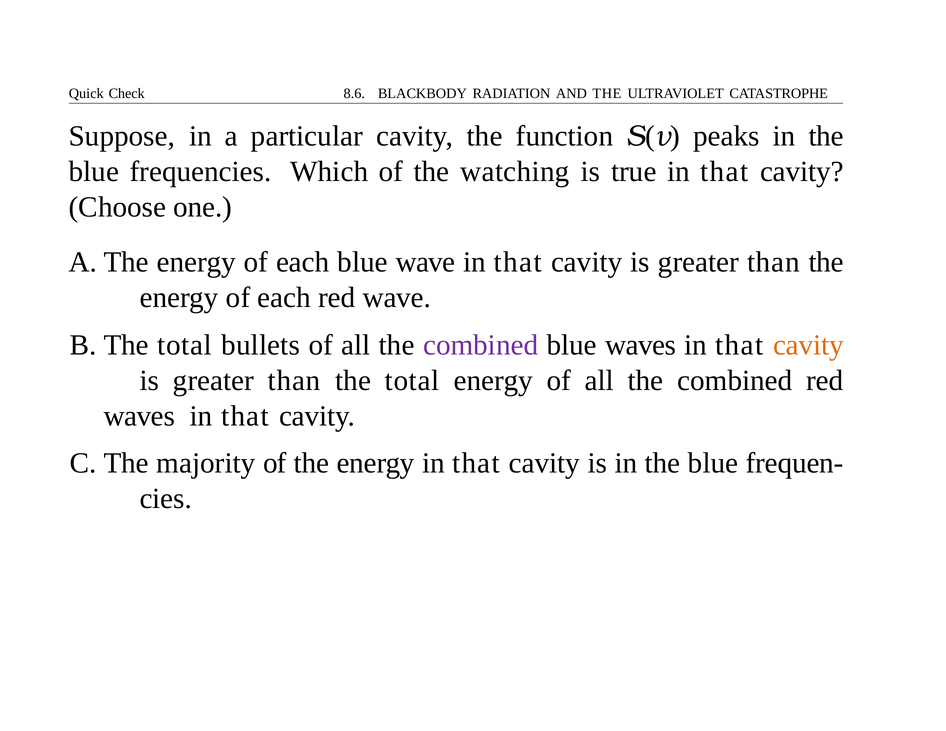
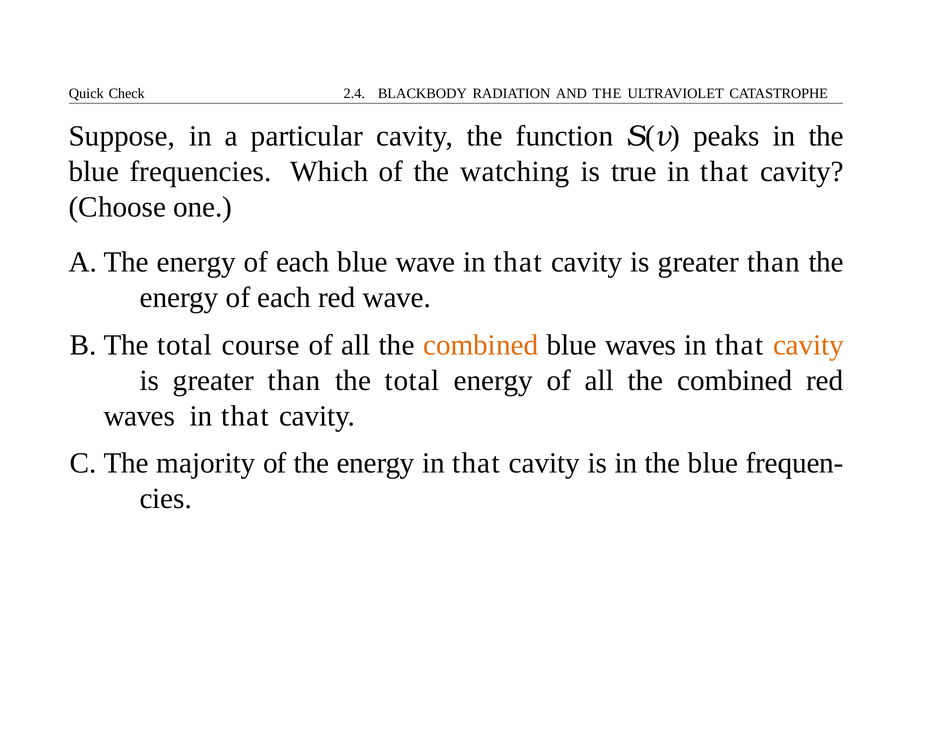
8.6: 8.6 -> 2.4
bullets: bullets -> course
combined at (481, 345) colour: purple -> orange
